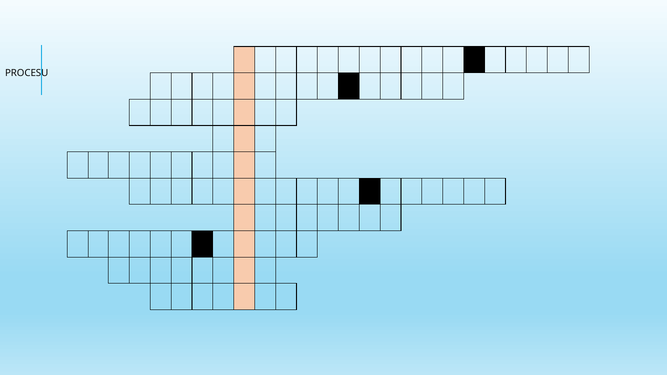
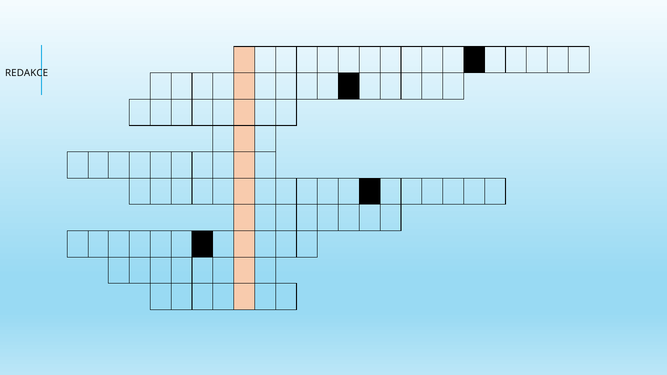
PROCESU: PROCESU -> REDAKCE
